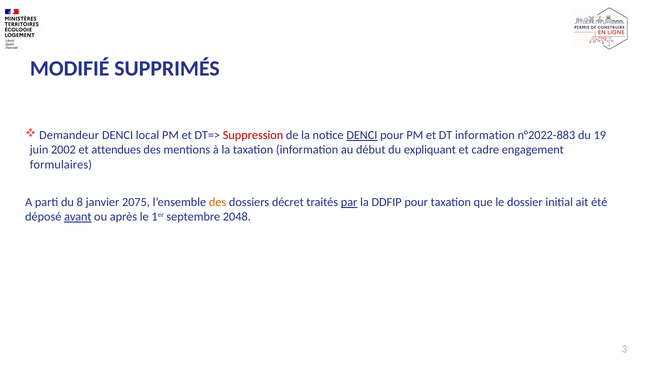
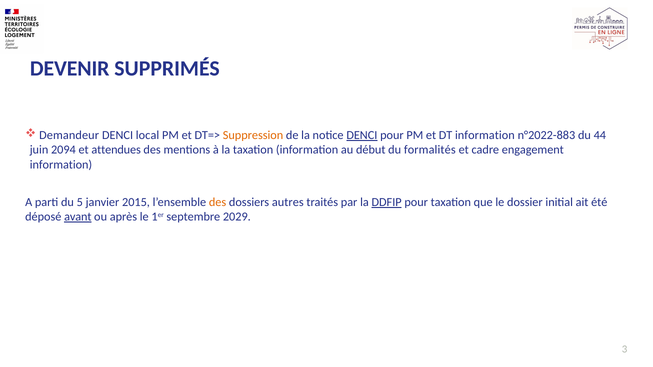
MODIFIÉ: MODIFIÉ -> DEVENIR
Suppression colour: red -> orange
19: 19 -> 44
2002: 2002 -> 2094
expliquant: expliquant -> formalités
formulaires at (61, 165): formulaires -> information
8: 8 -> 5
2075: 2075 -> 2015
décret: décret -> autres
par underline: present -> none
DDFIP underline: none -> present
2048: 2048 -> 2029
